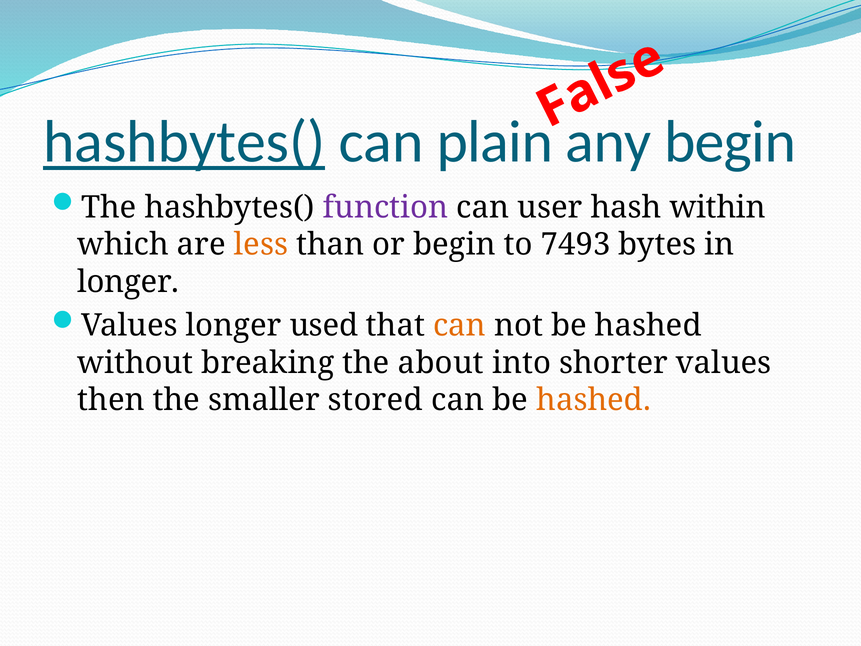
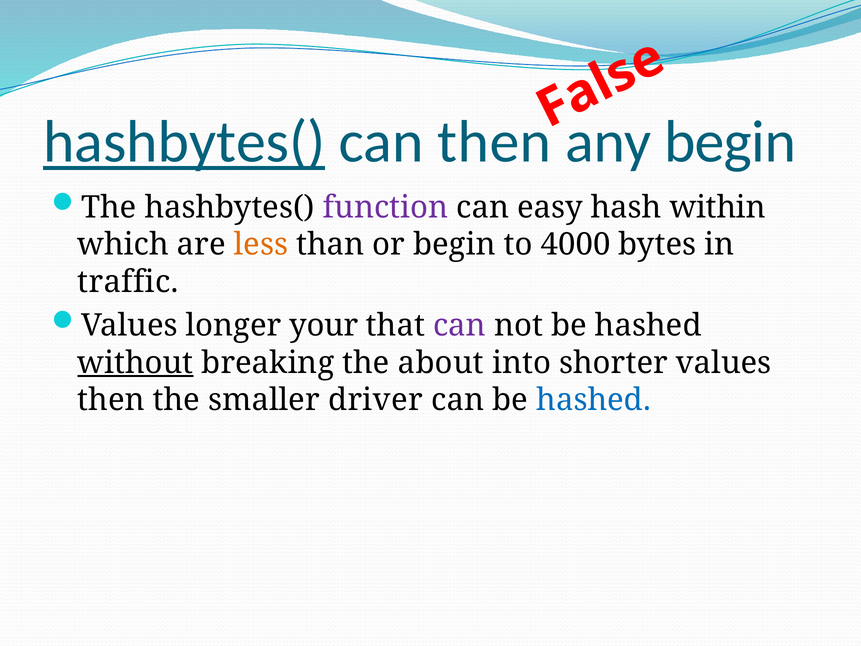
can plain: plain -> then
user: user -> easy
7493: 7493 -> 4000
longer at (128, 282): longer -> traffic
used: used -> your
can at (459, 325) colour: orange -> purple
without underline: none -> present
stored: stored -> driver
hashed at (594, 400) colour: orange -> blue
